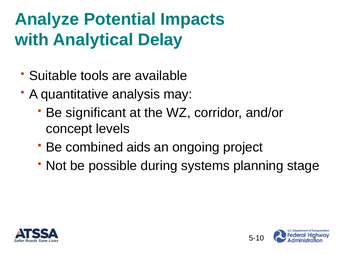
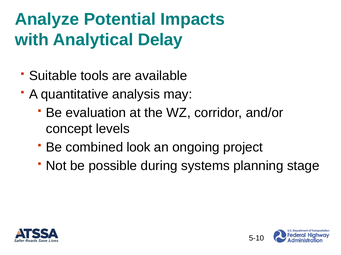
significant: significant -> evaluation
aids: aids -> look
